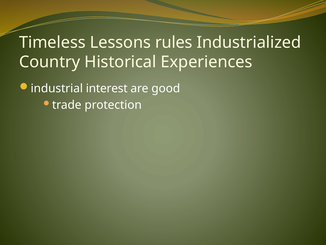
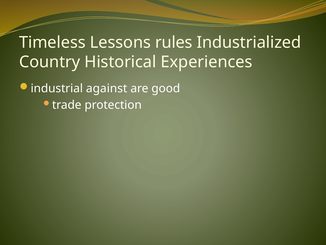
interest: interest -> against
